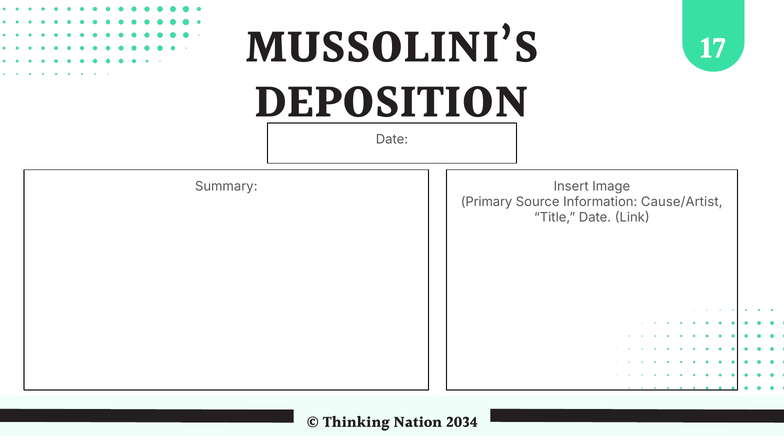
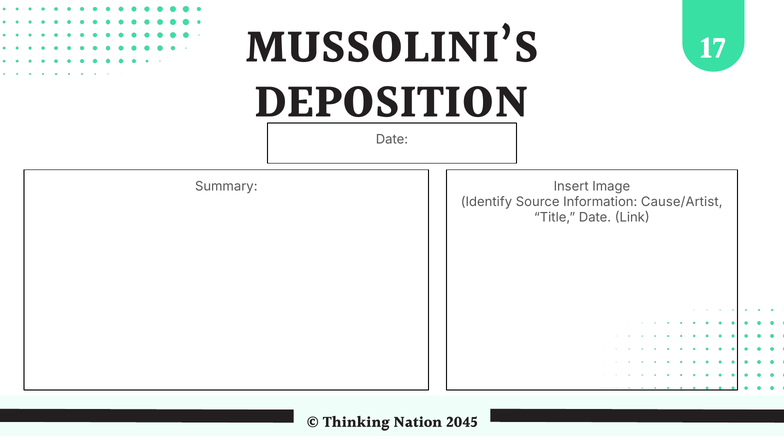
Primary: Primary -> Identify
2034: 2034 -> 2045
